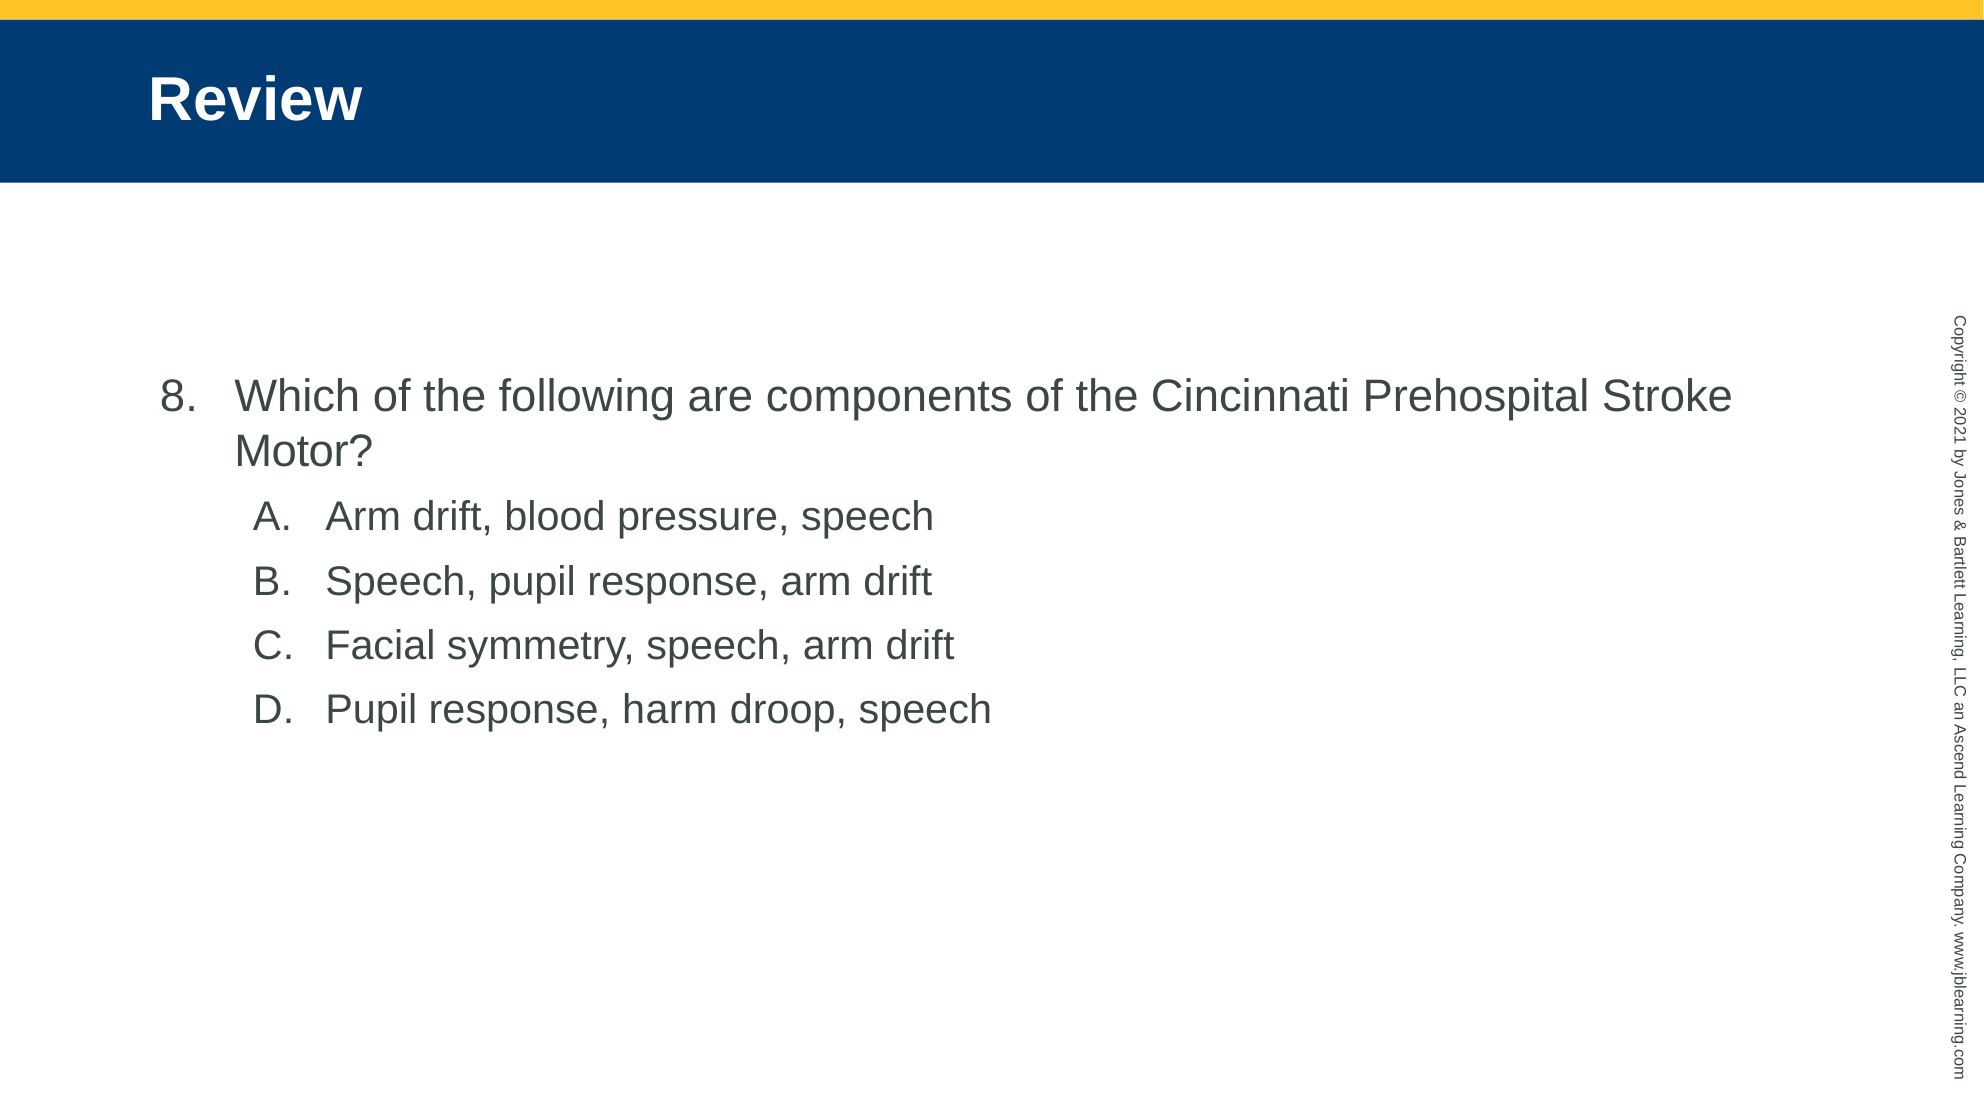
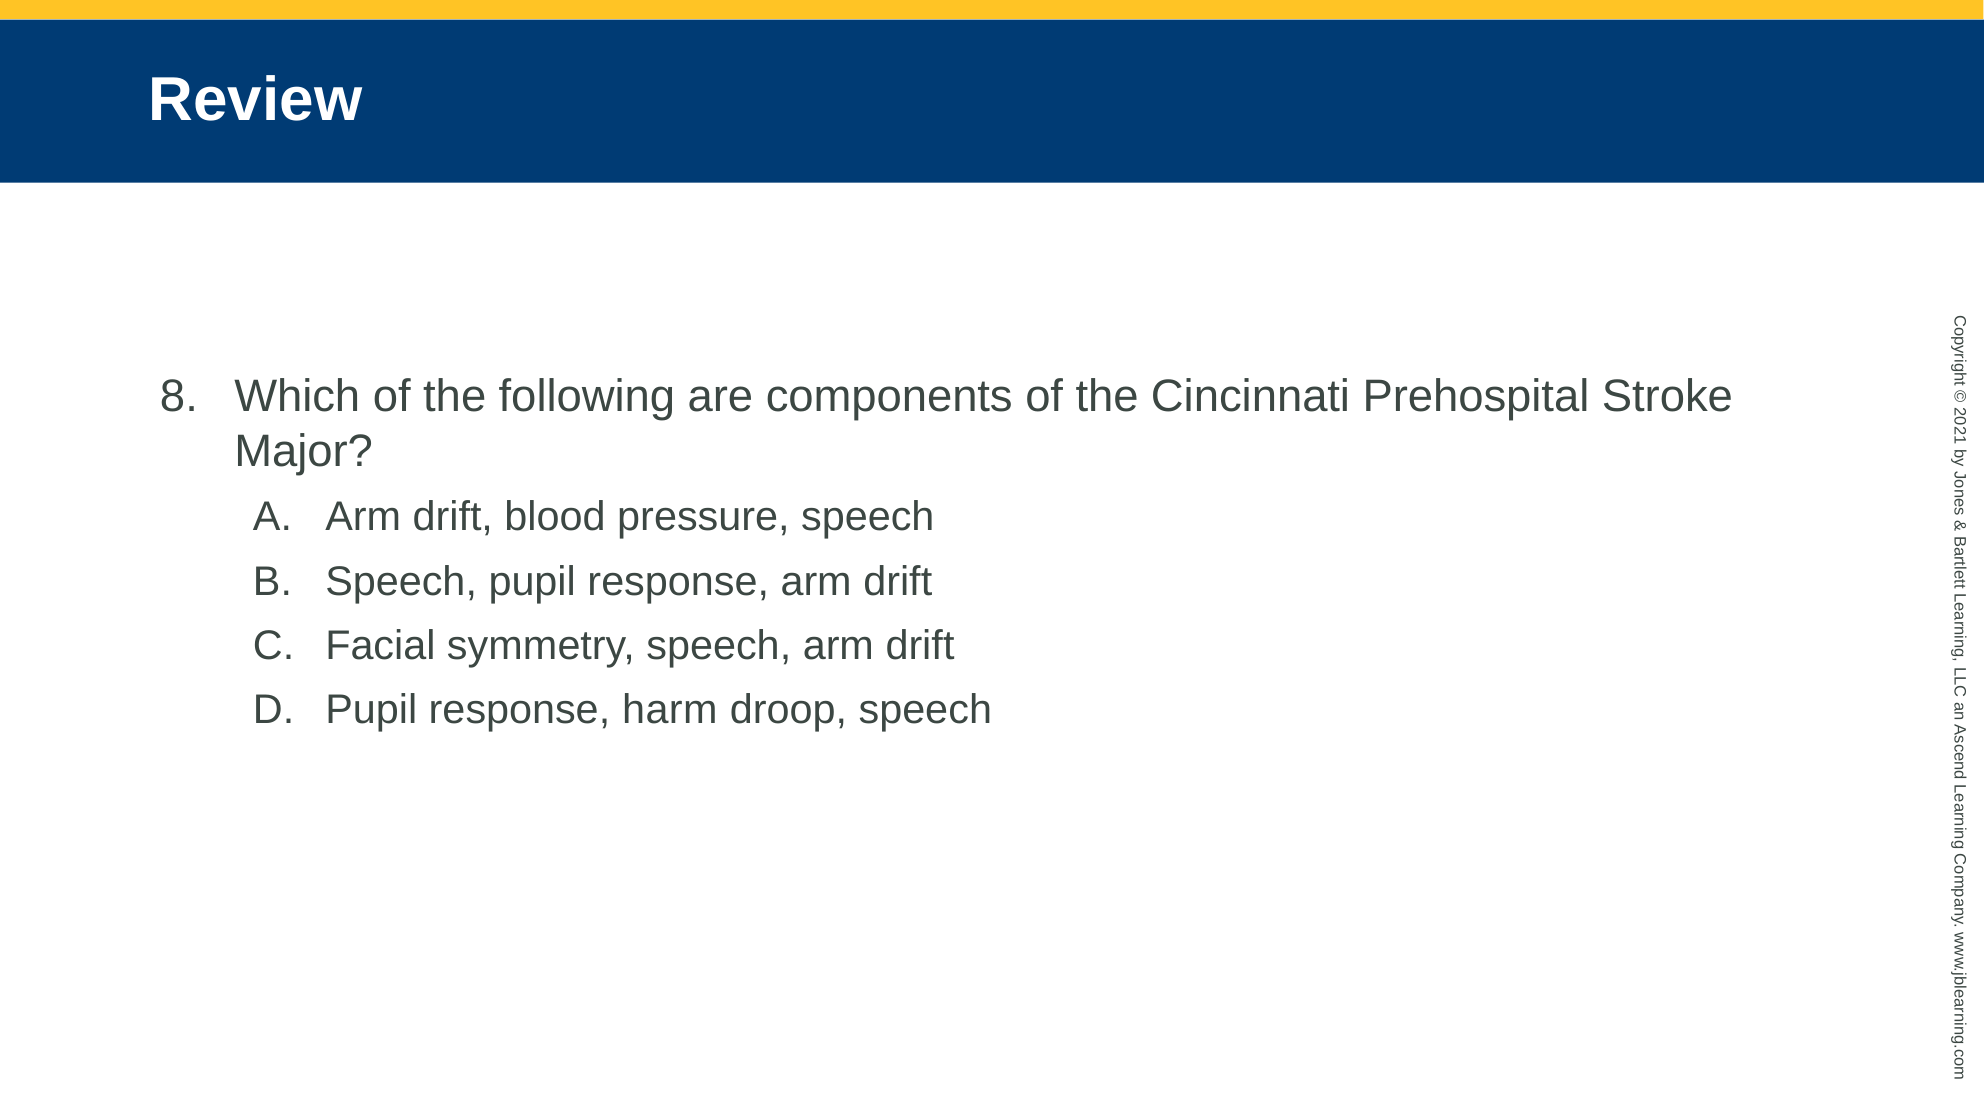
Motor: Motor -> Major
